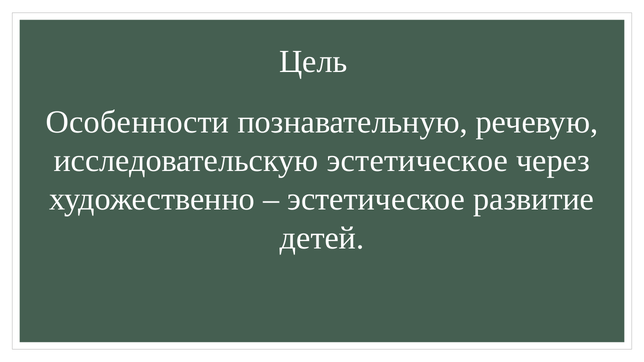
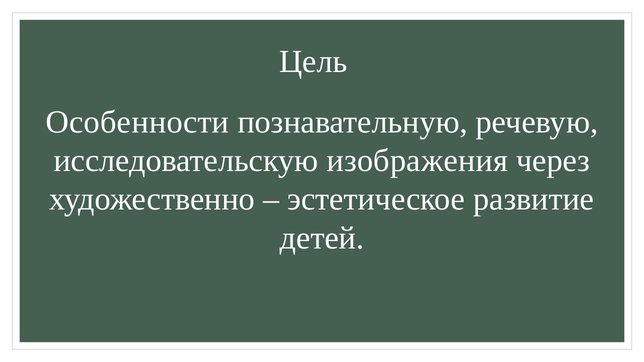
исследовательскую эстетическое: эстетическое -> изображения
